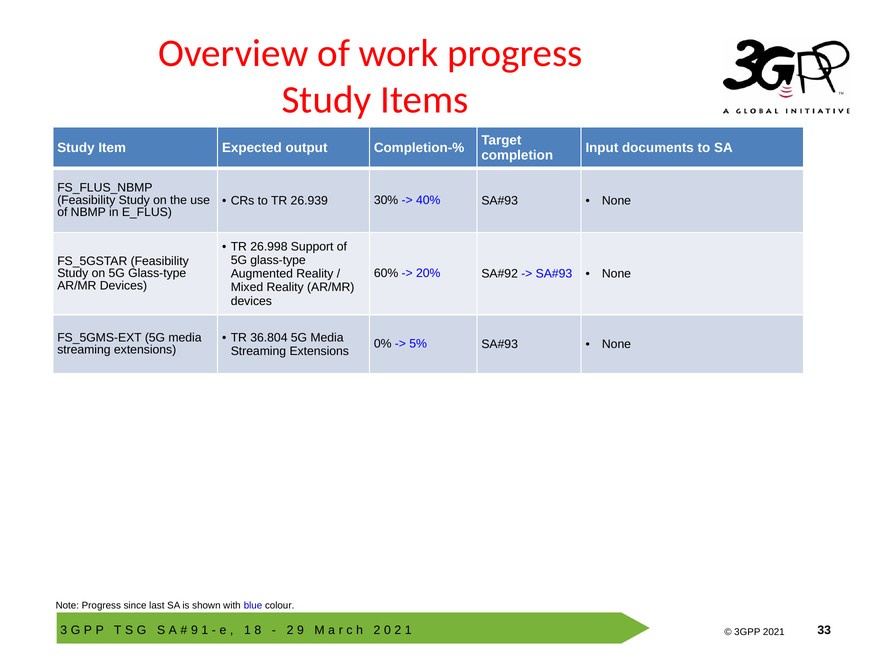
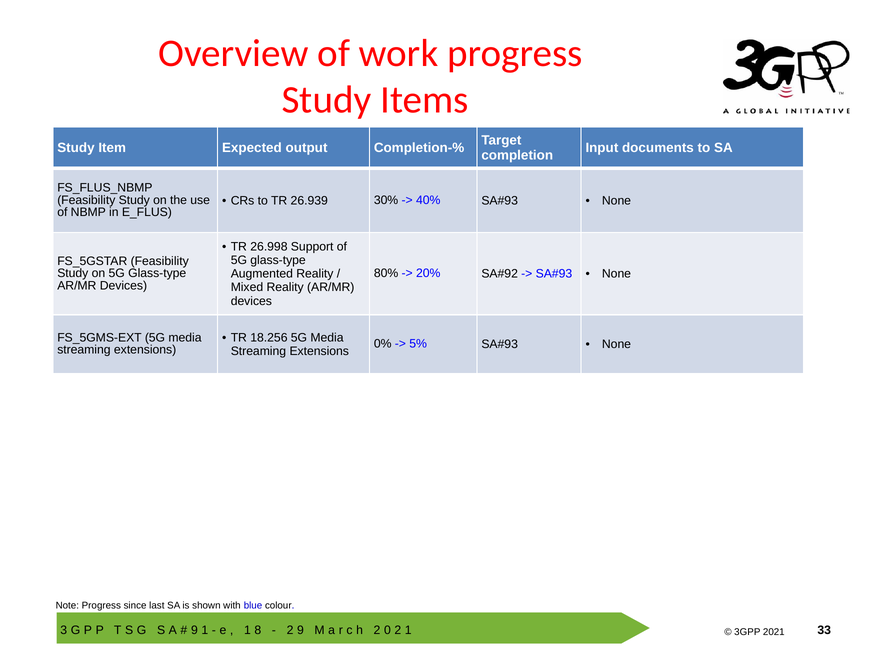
60%: 60% -> 80%
36.804: 36.804 -> 18.256
